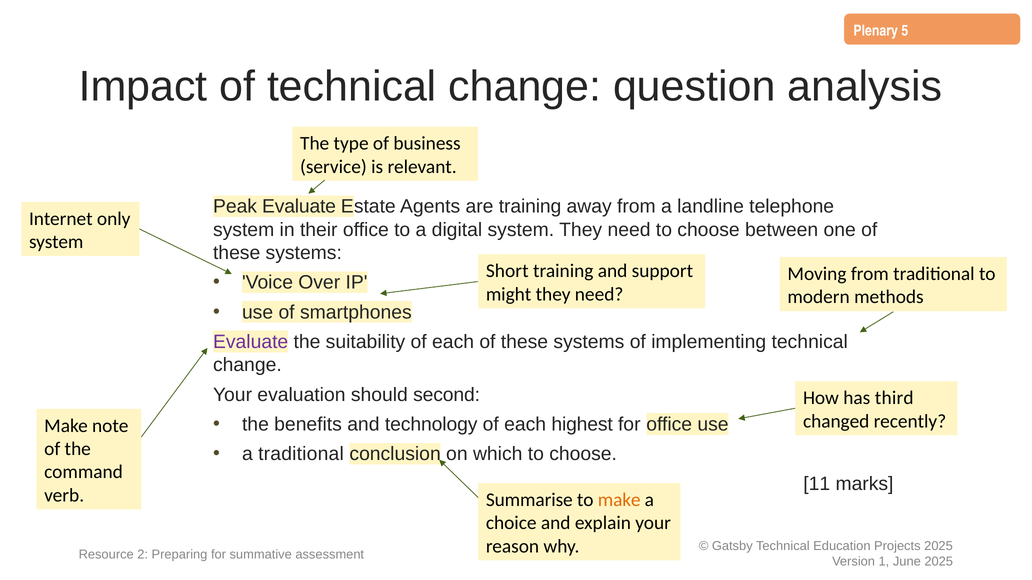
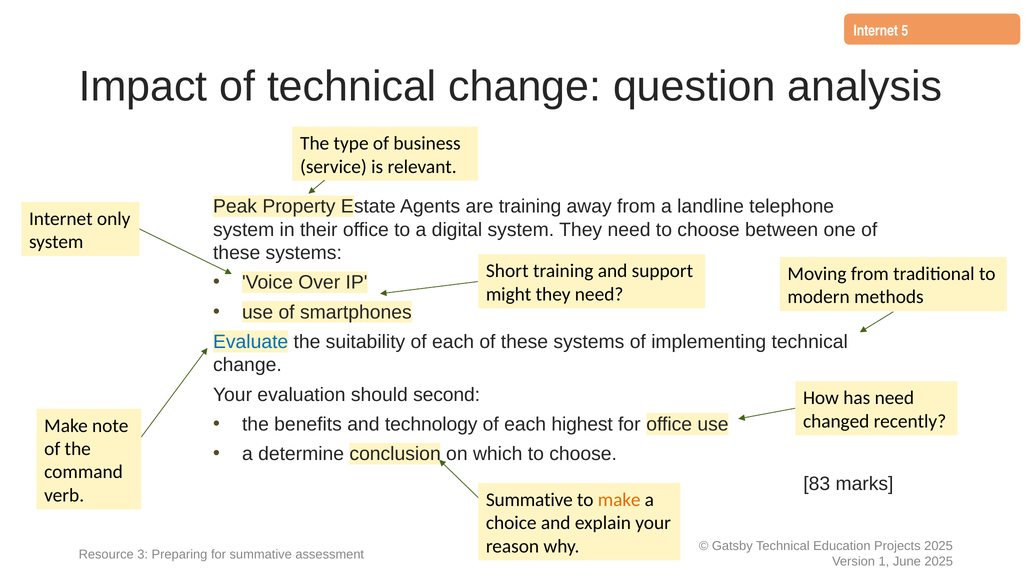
Plenary at (876, 31): Plenary -> Internet
Peak Evaluate: Evaluate -> Property
Evaluate at (251, 342) colour: purple -> blue
has third: third -> need
a traditional: traditional -> determine
11: 11 -> 83
Summarise at (529, 500): Summarise -> Summative
2: 2 -> 3
